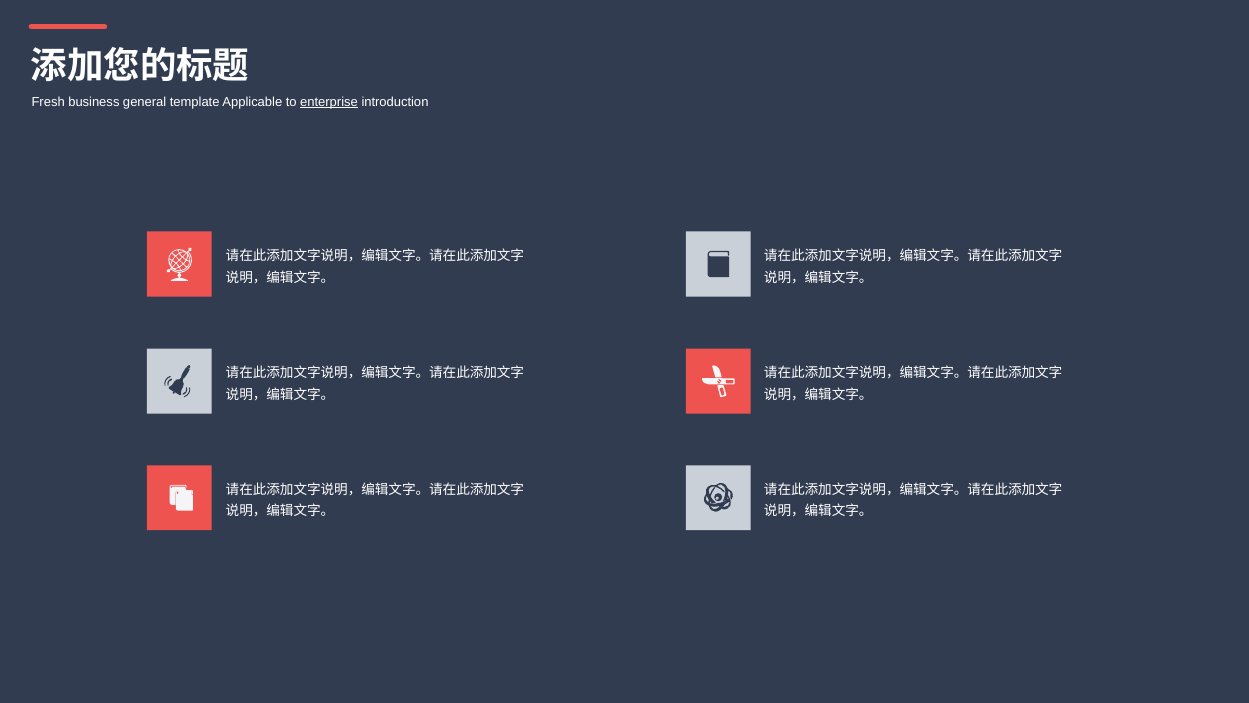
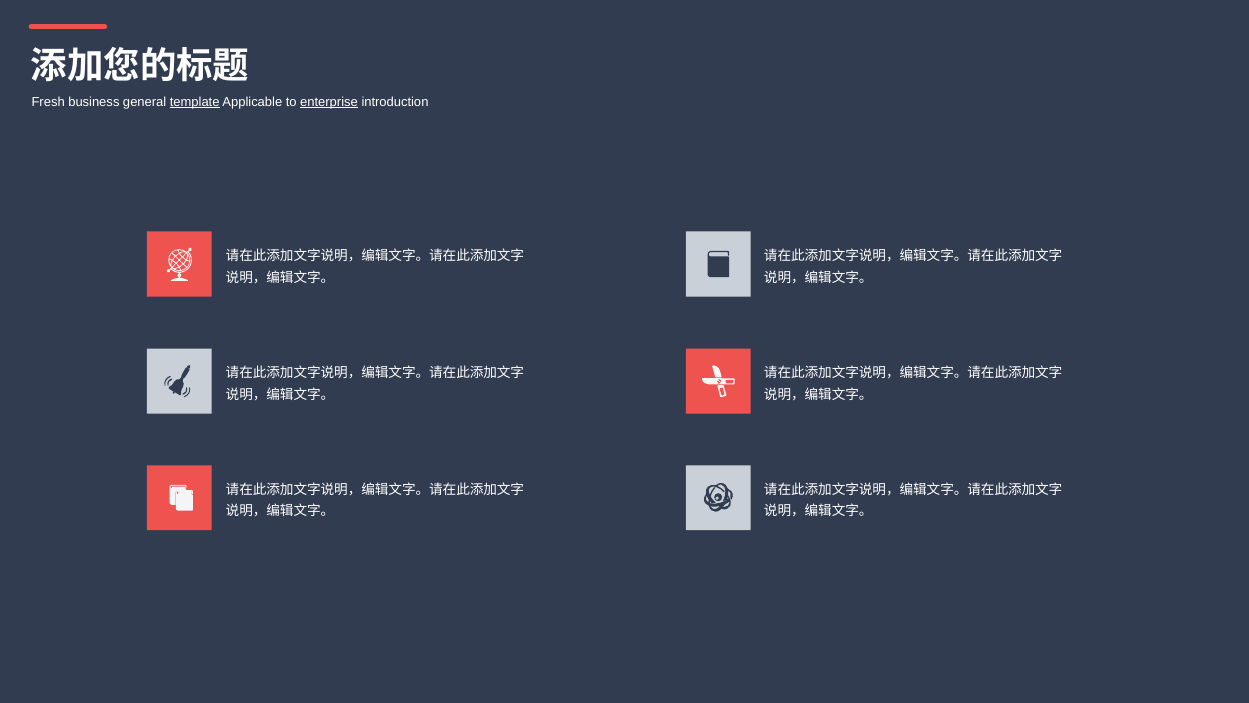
template underline: none -> present
